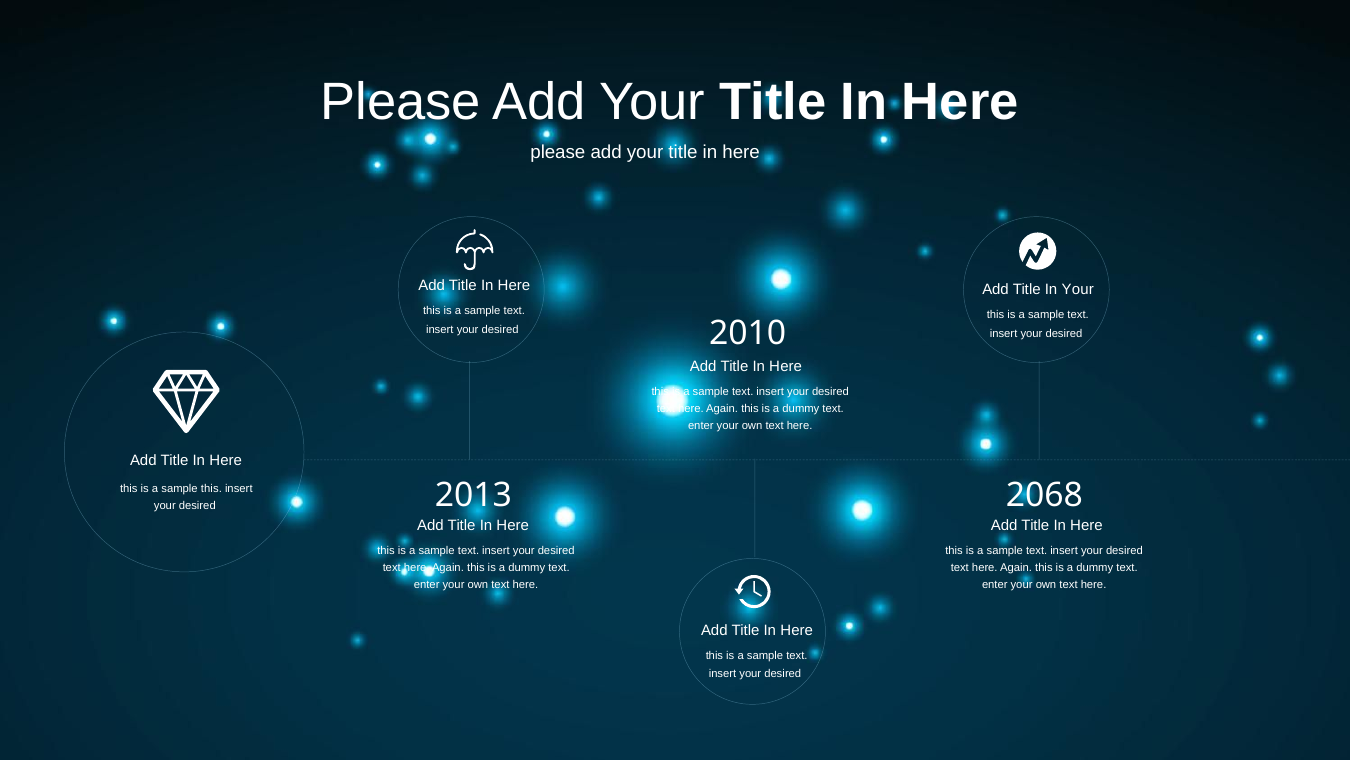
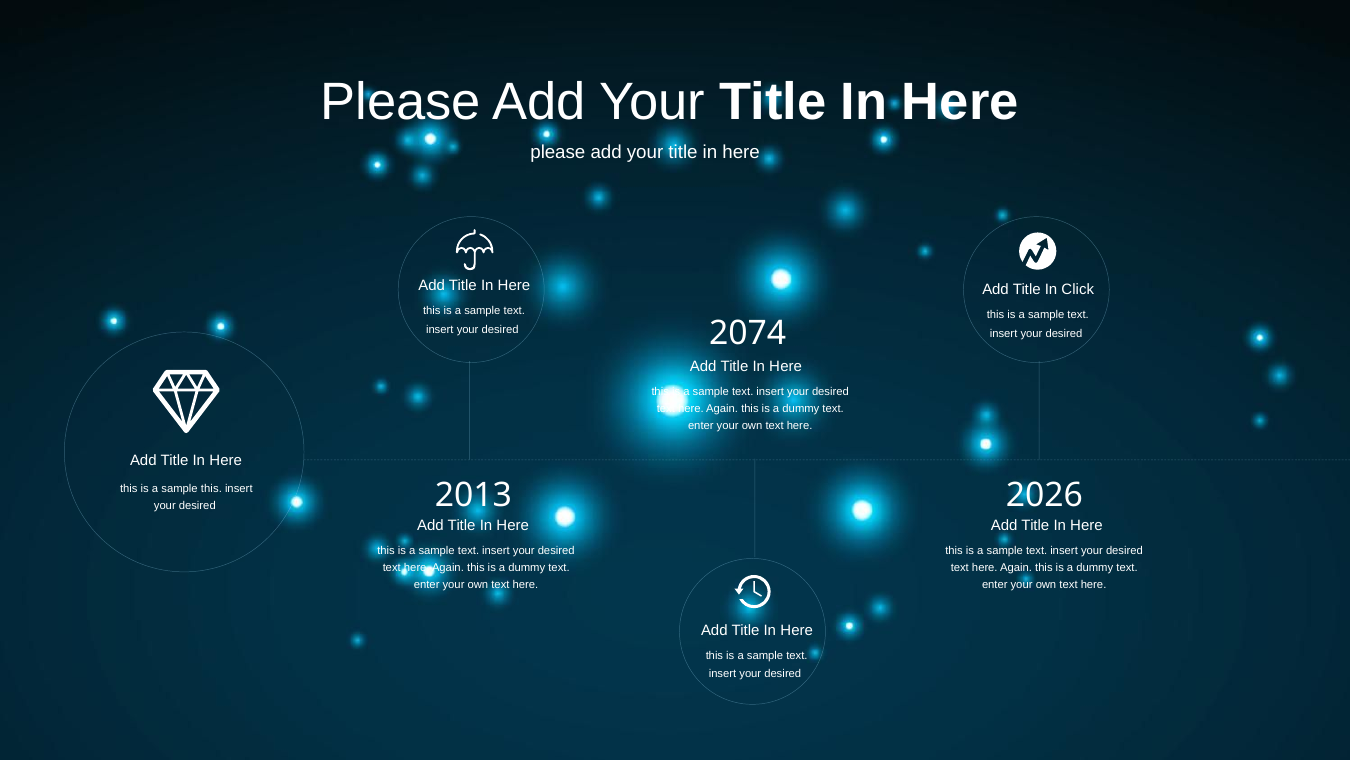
In Your: Your -> Click
2010: 2010 -> 2074
2068: 2068 -> 2026
